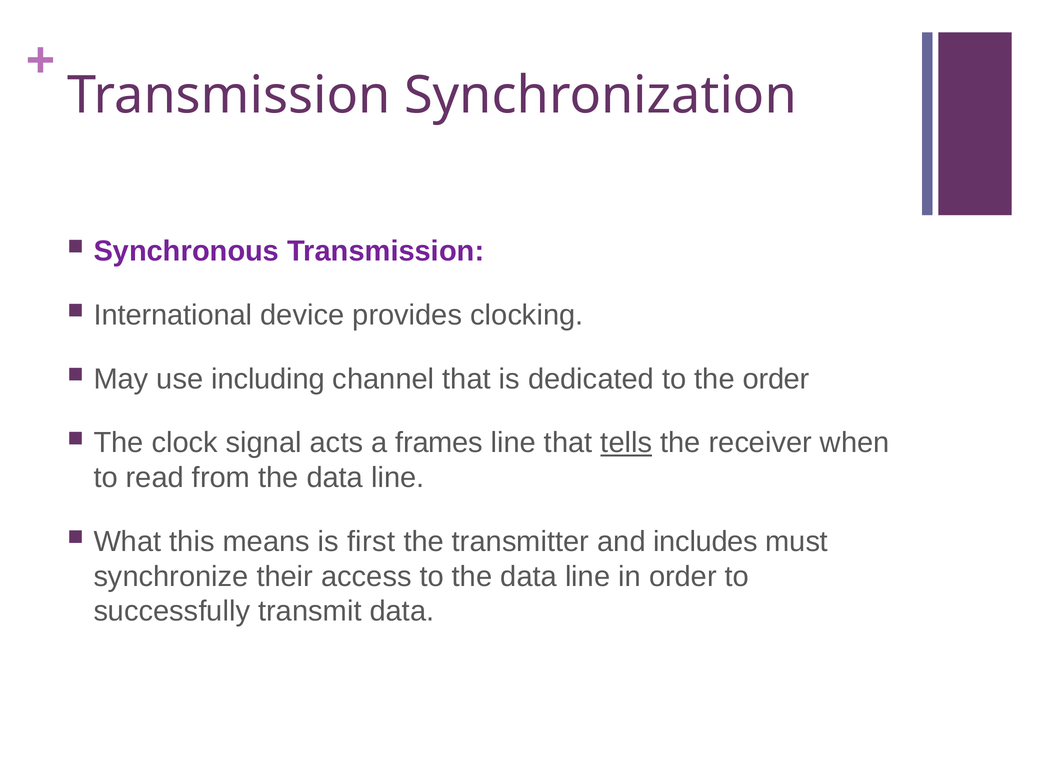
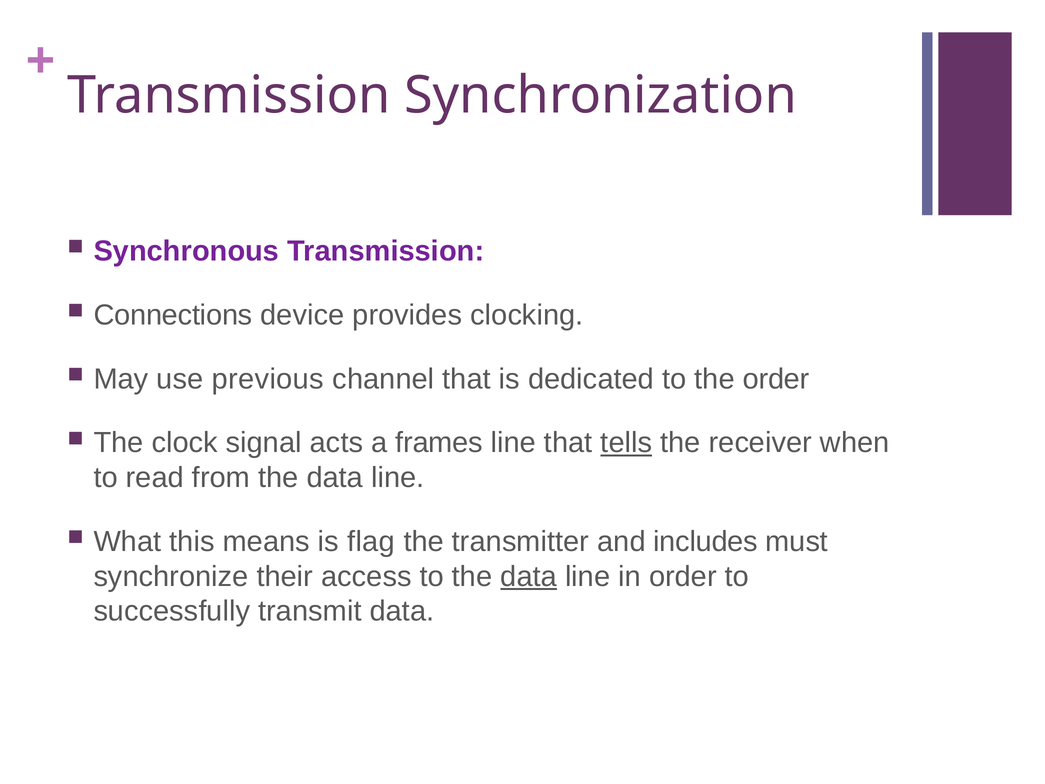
International: International -> Connections
including: including -> previous
first: first -> flag
data at (529, 576) underline: none -> present
